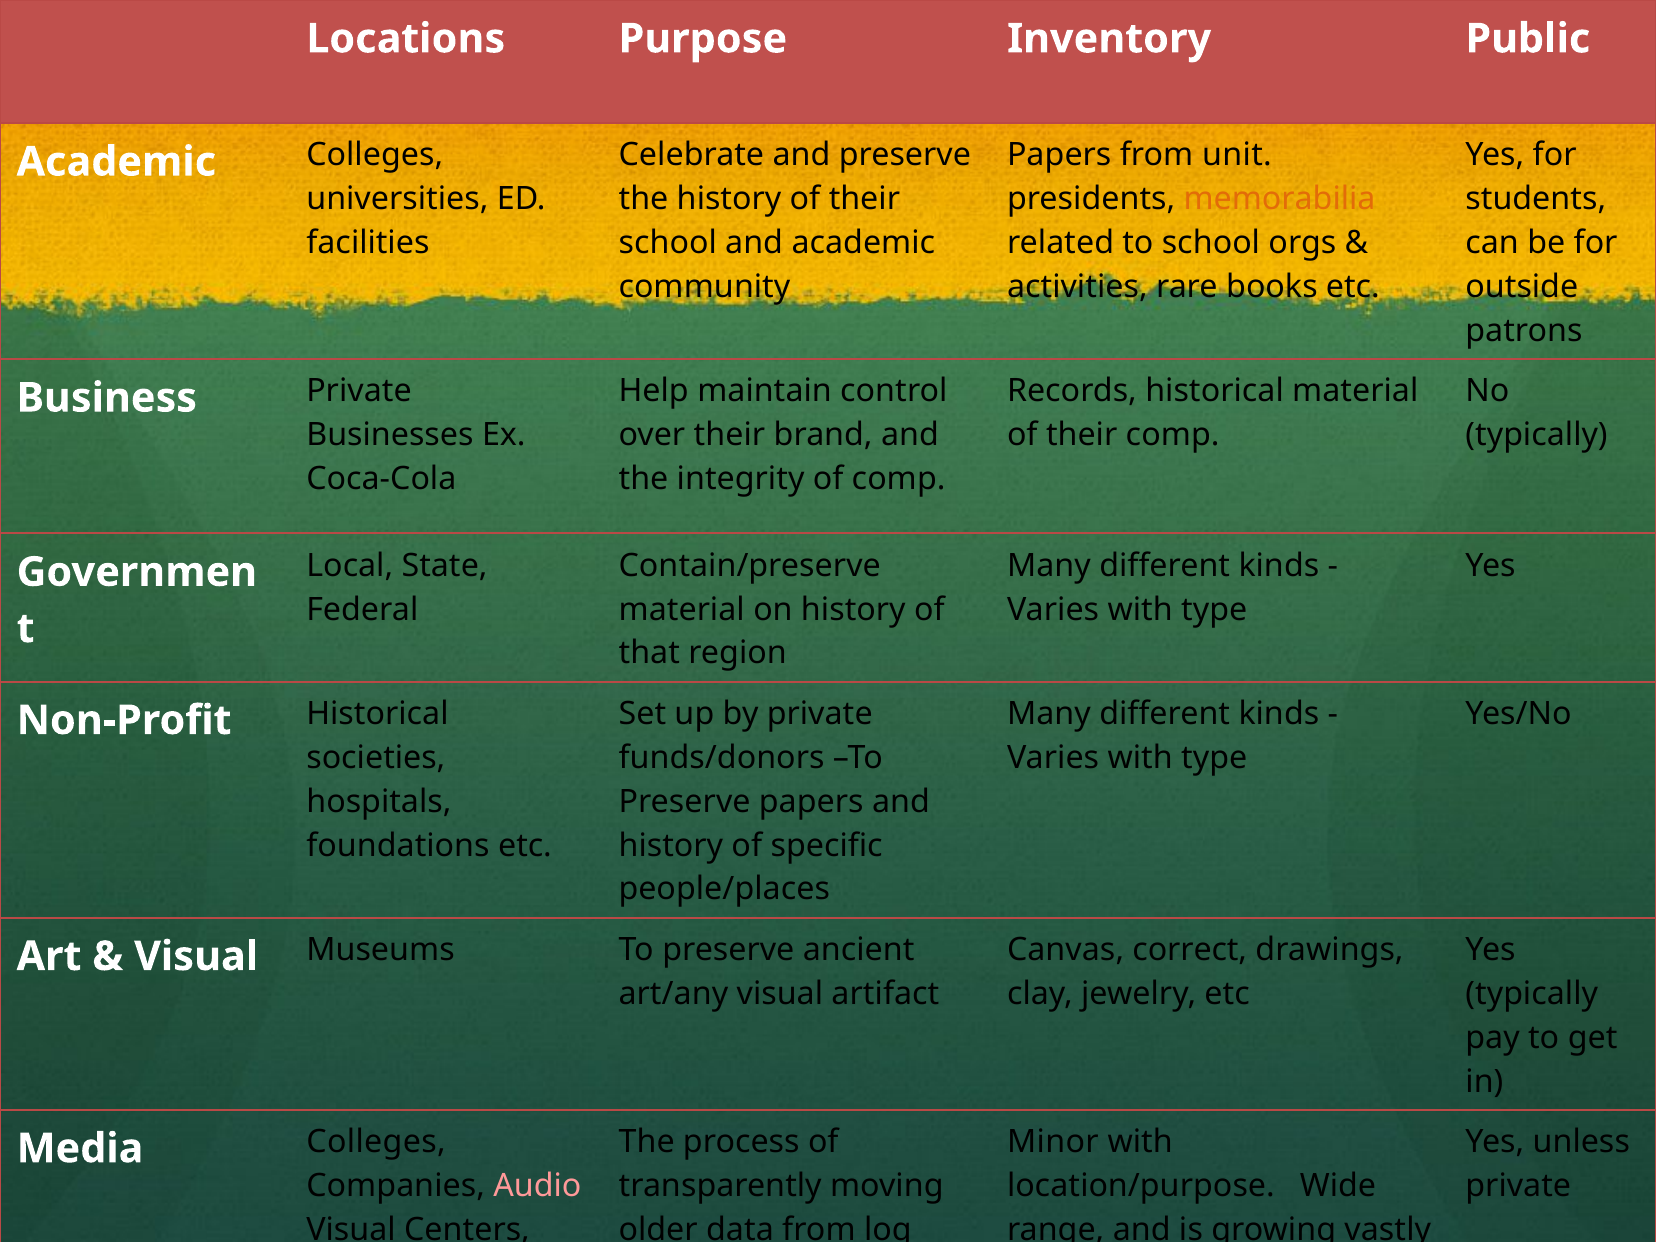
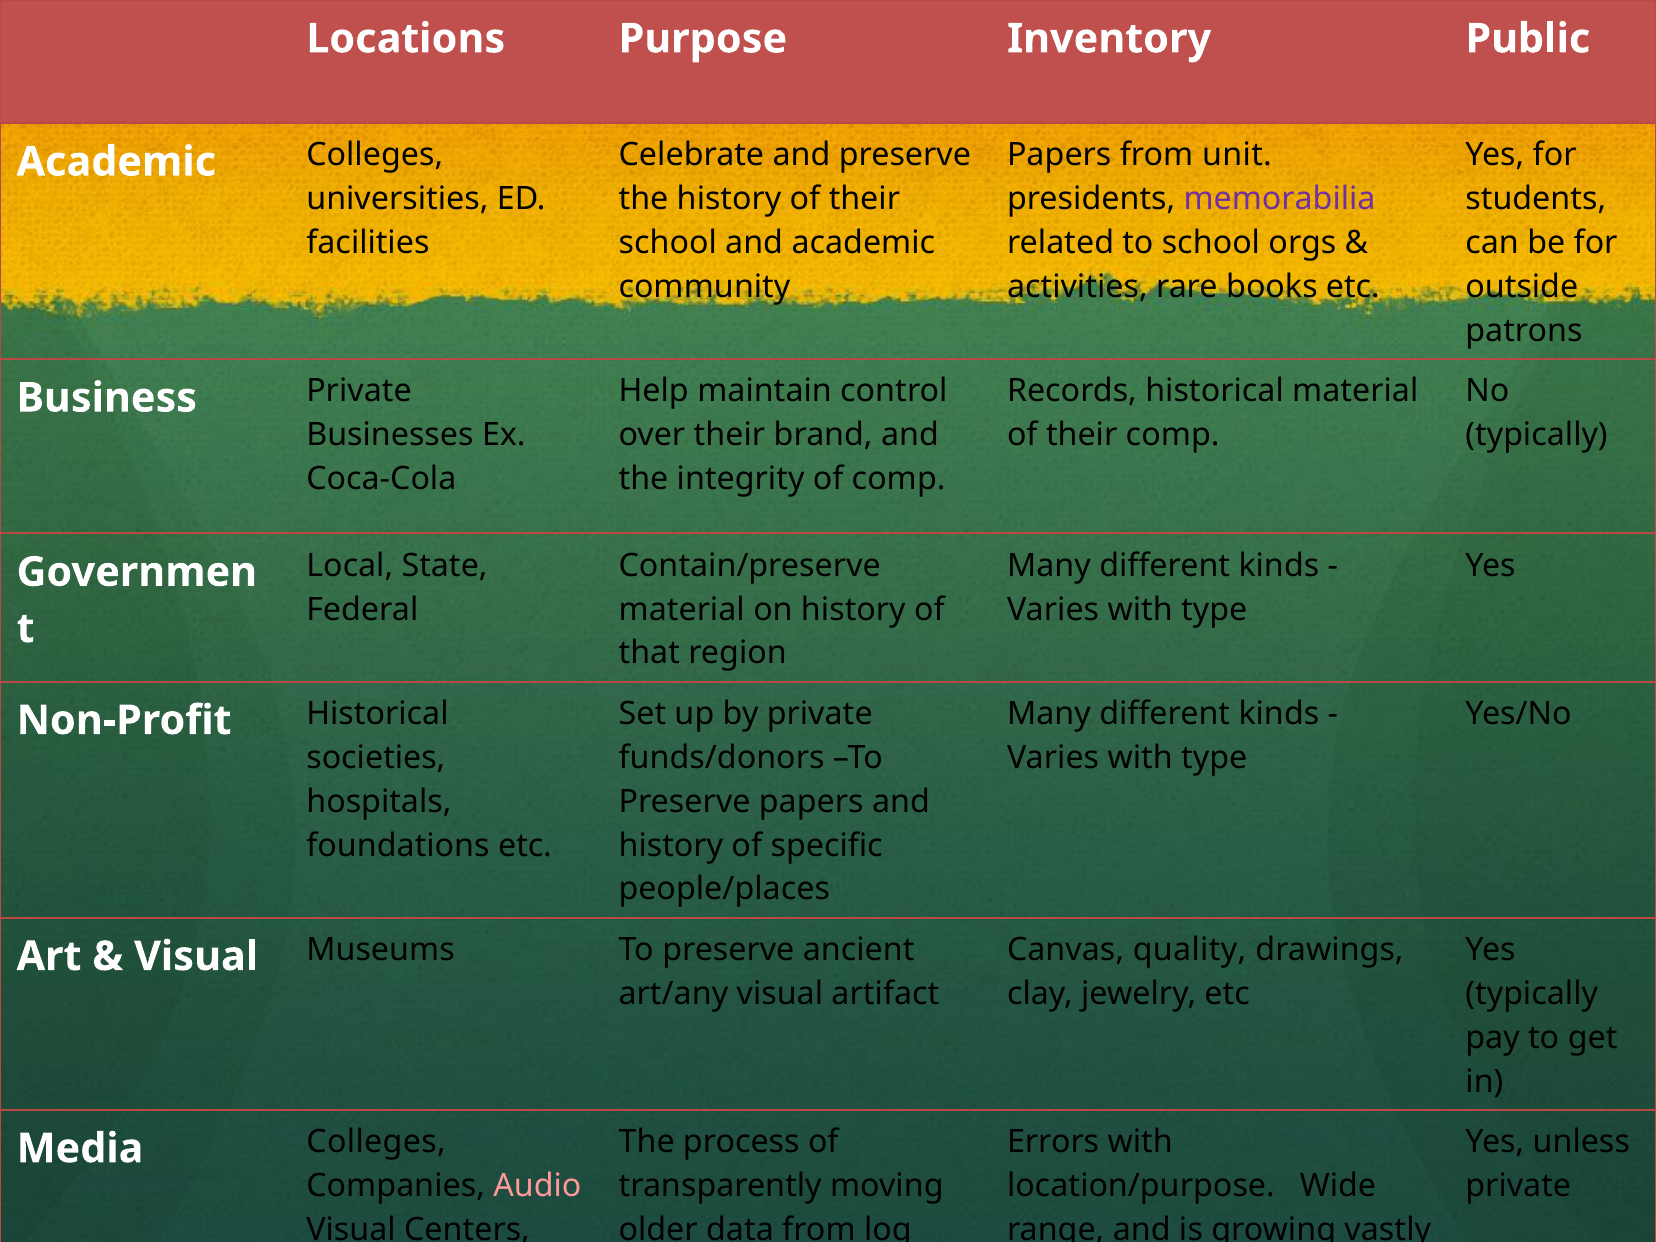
memorabilia colour: orange -> purple
correct: correct -> quality
Minor: Minor -> Errors
